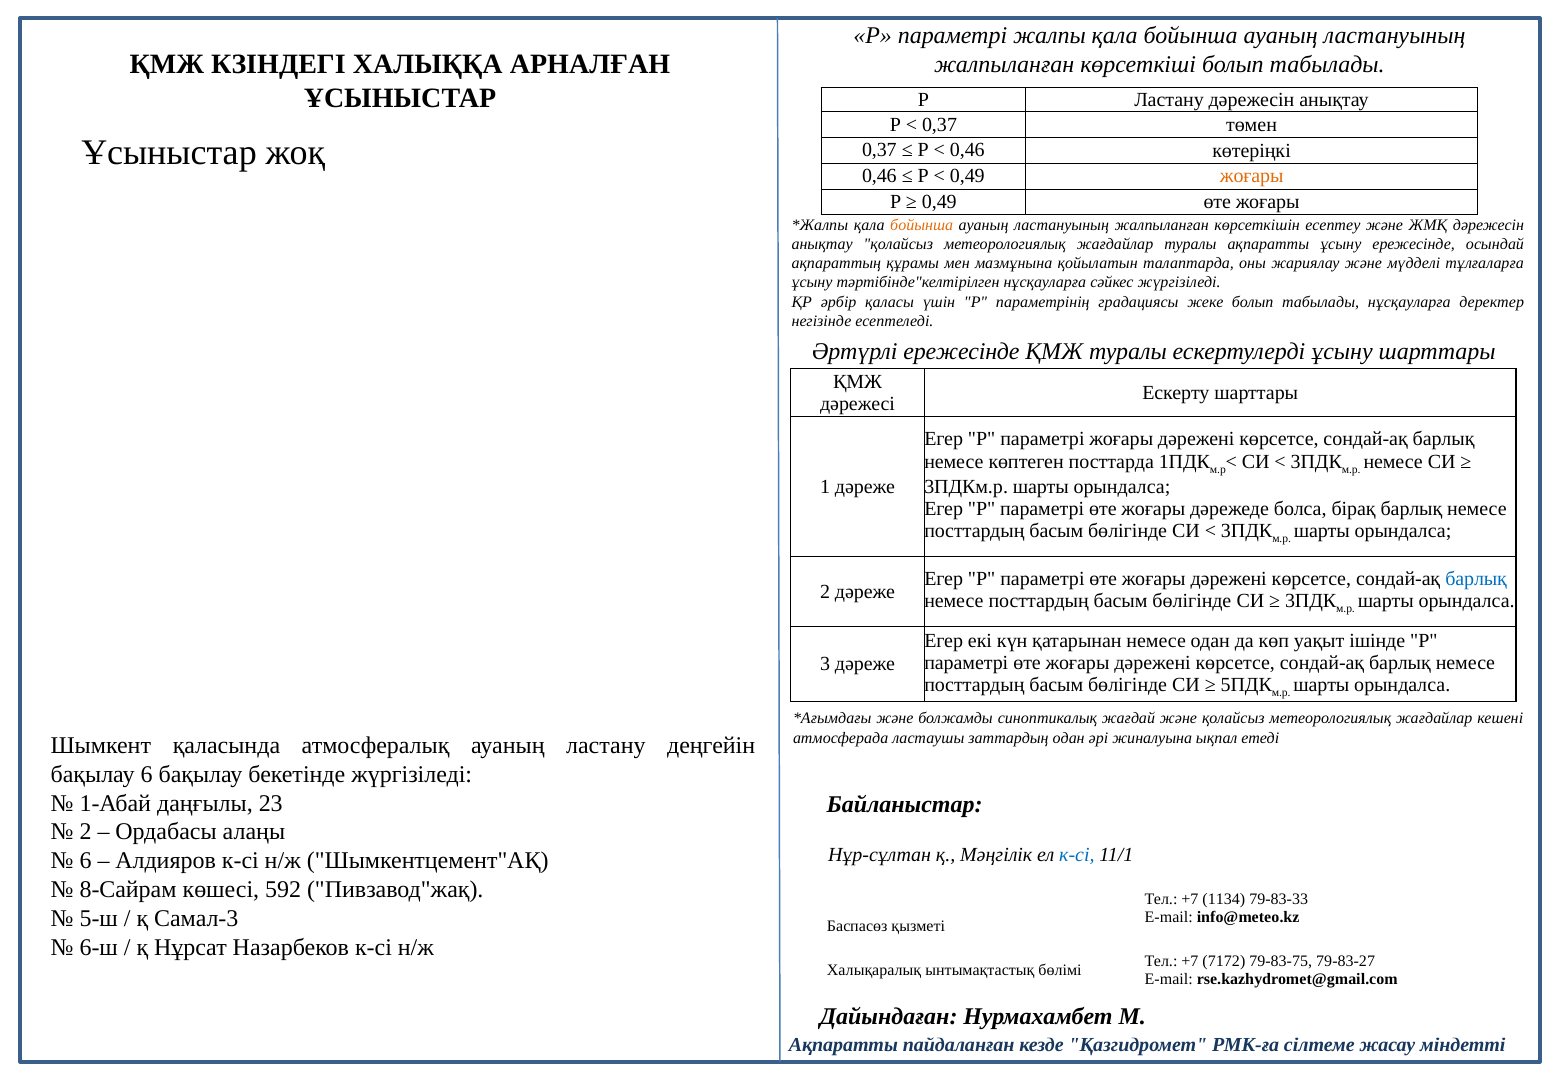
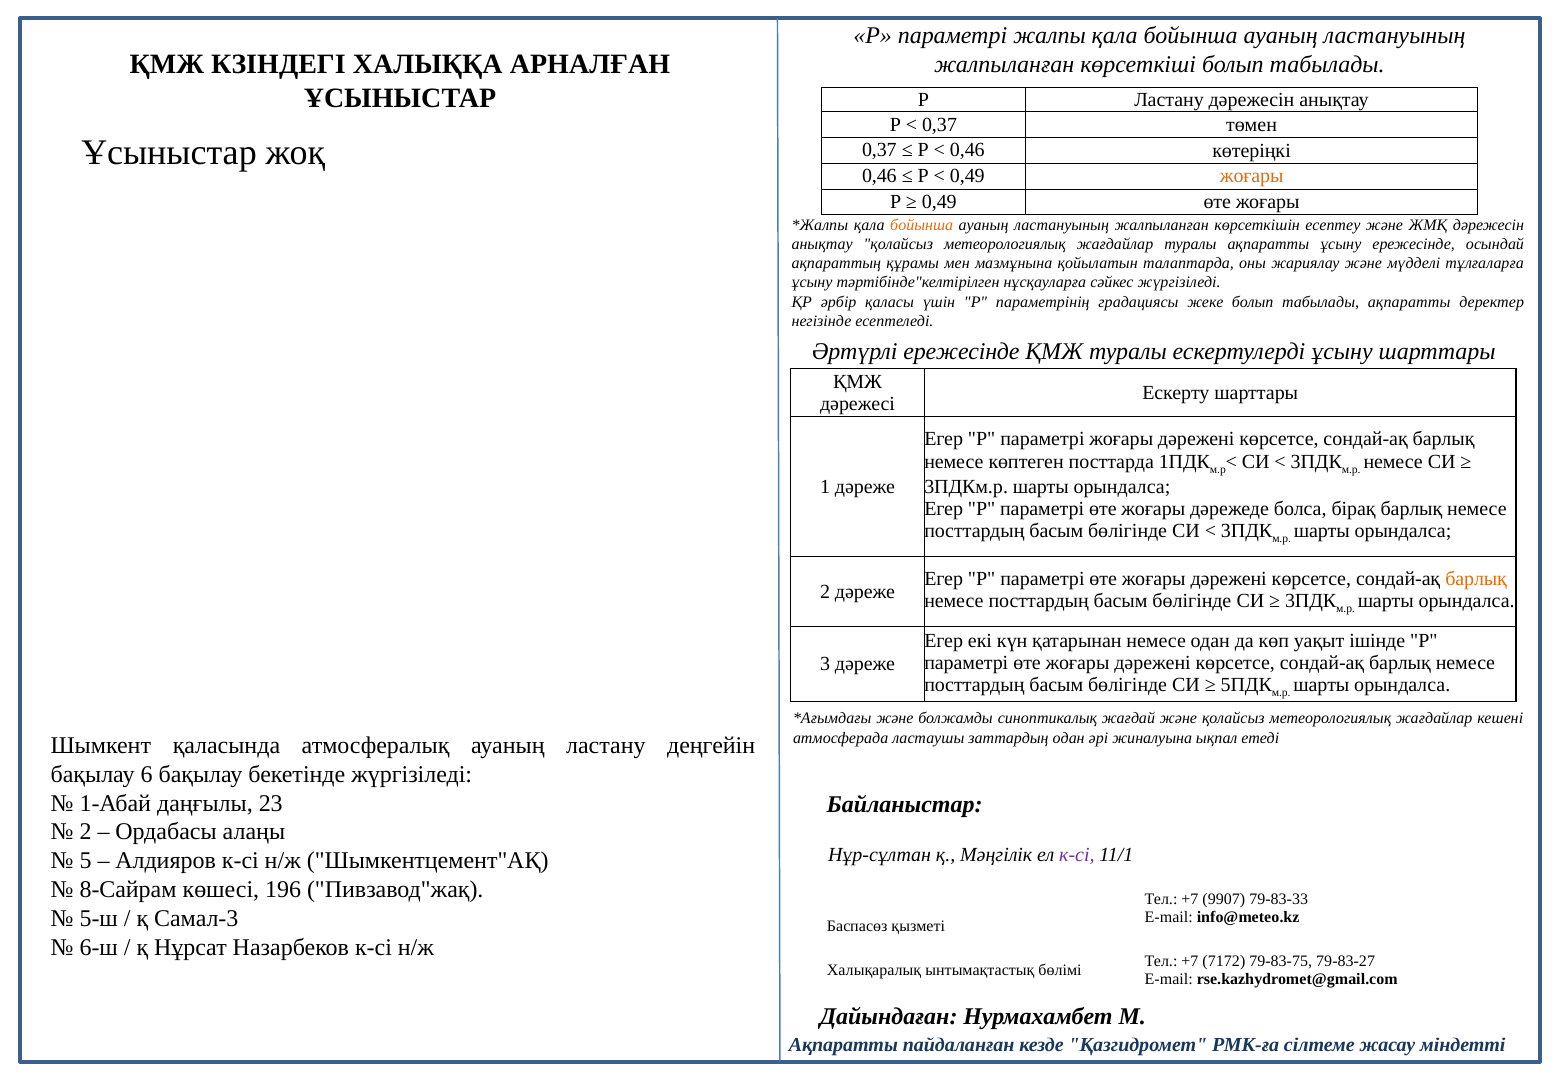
табылады нұсқауларға: нұсқауларға -> ақпаратты
барлық at (1476, 579) colour: blue -> orange
к-сі at (1077, 855) colour: blue -> purple
6 at (86, 861): 6 -> 5
592: 592 -> 196
1134: 1134 -> 9907
